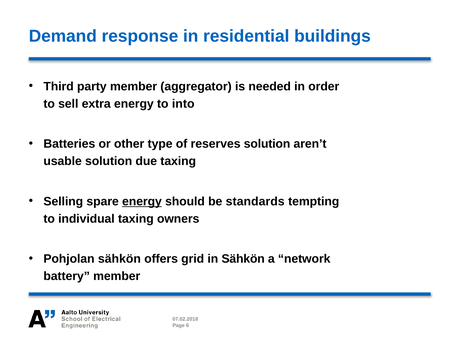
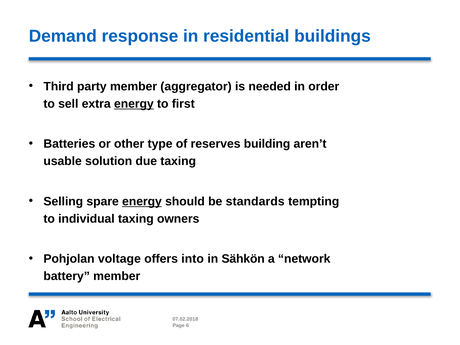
energy at (134, 104) underline: none -> present
into: into -> first
reserves solution: solution -> building
Pohjolan sähkön: sähkön -> voltage
grid: grid -> into
